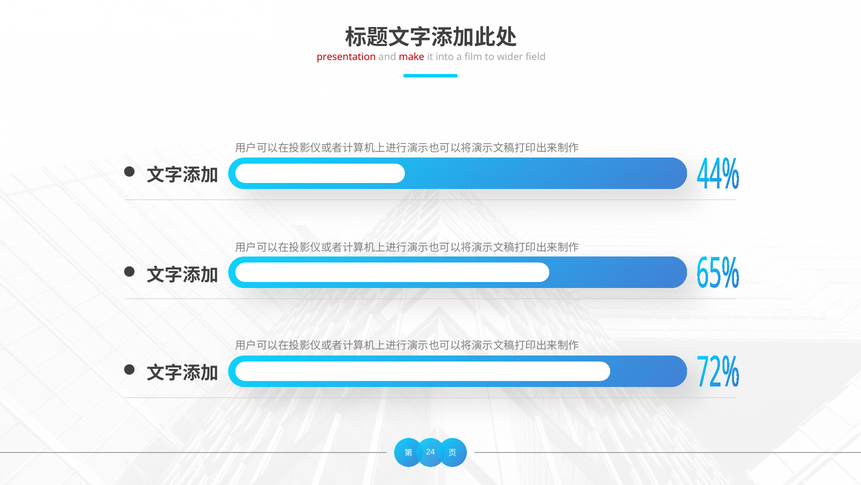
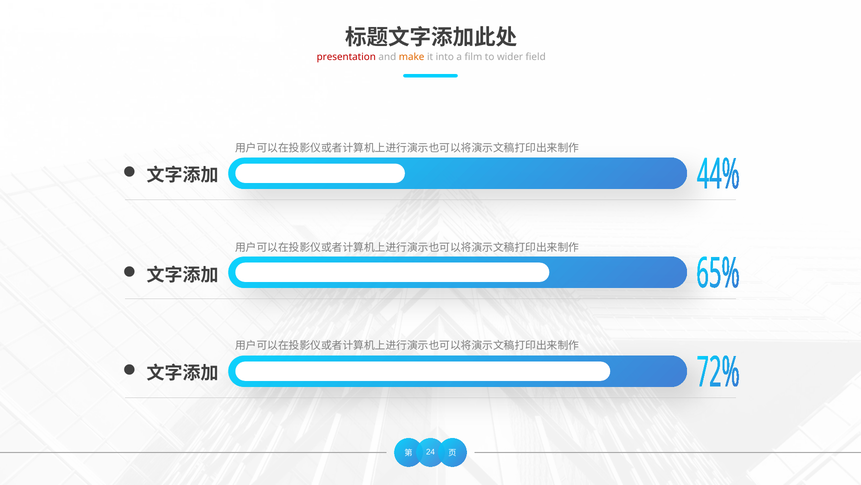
make colour: red -> orange
